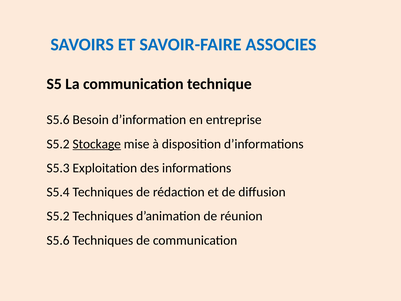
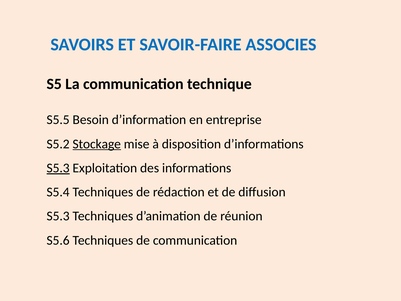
S5.6 at (58, 120): S5.6 -> S5.5
S5.3 at (58, 168) underline: none -> present
S5.2 at (58, 216): S5.2 -> S5.3
